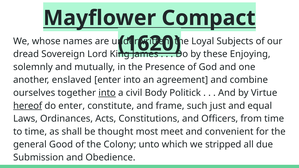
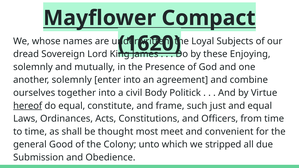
another enslaved: enslaved -> solemnly
into at (107, 93) underline: present -> none
do enter: enter -> equal
